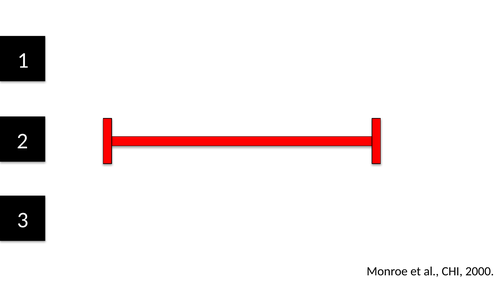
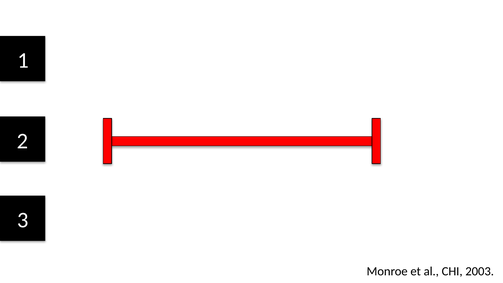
2000: 2000 -> 2003
